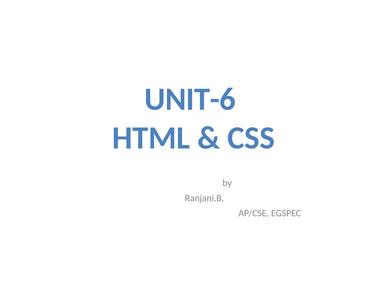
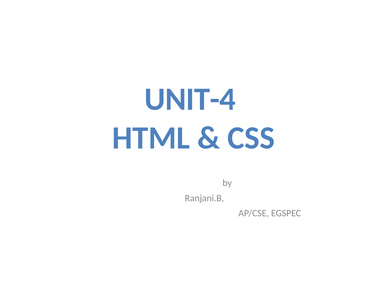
UNIT-6: UNIT-6 -> UNIT-4
